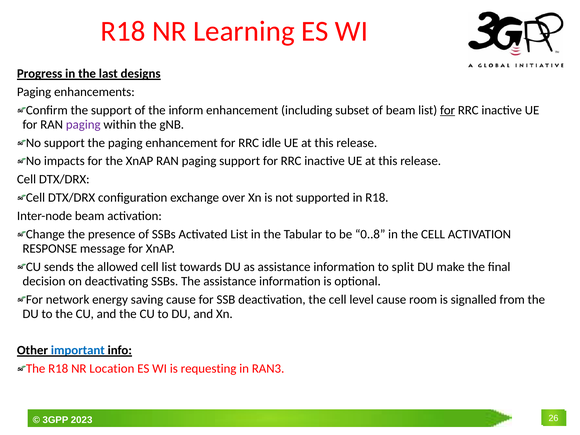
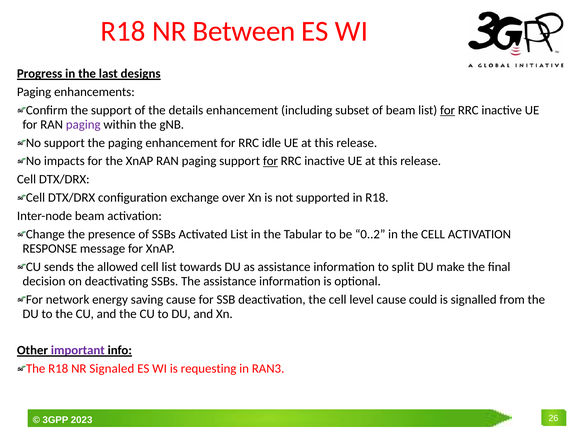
Learning: Learning -> Between
inform: inform -> details
for at (270, 161) underline: none -> present
0..8: 0..8 -> 0..2
room: room -> could
important colour: blue -> purple
Location: Location -> Signaled
